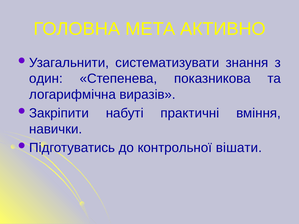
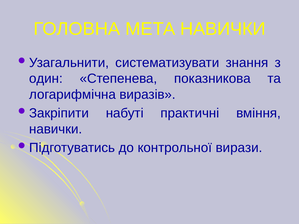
МЕТА АКТИВНО: АКТИВНО -> НАВИЧКИ
вішати: вішати -> вирази
